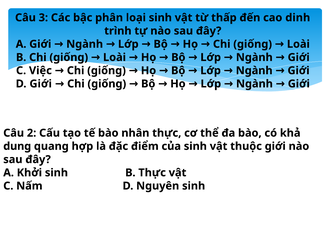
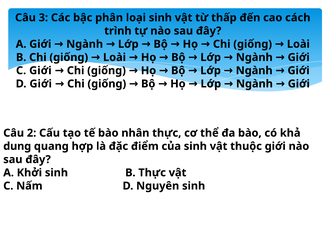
dinh: dinh -> cách
C Việc: Việc -> Giới
